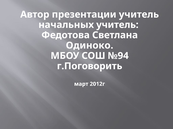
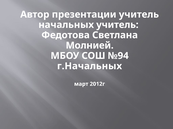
Одиноко: Одиноко -> Молнией
г.Поговорить: г.Поговорить -> г.Начальных
